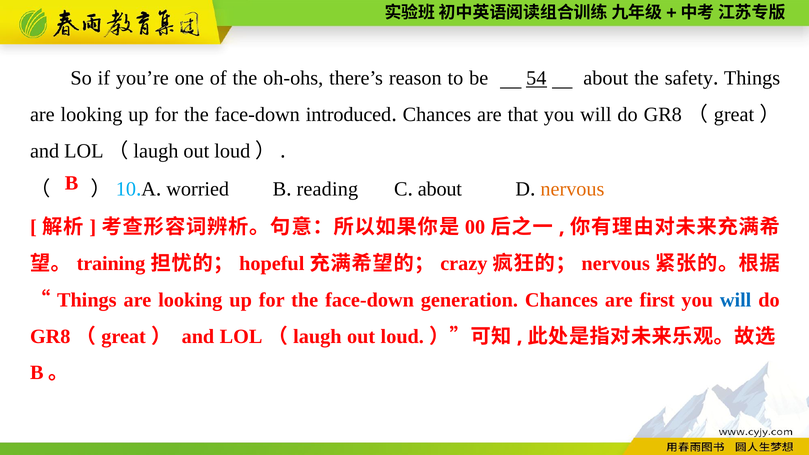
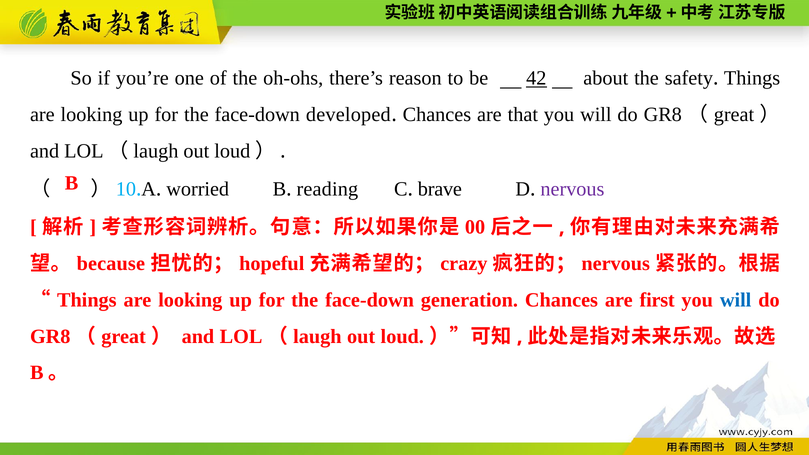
54: 54 -> 42
introduced: introduced -> developed
about at (440, 189): about -> brave
nervous at (572, 189) colour: orange -> purple
training: training -> because
